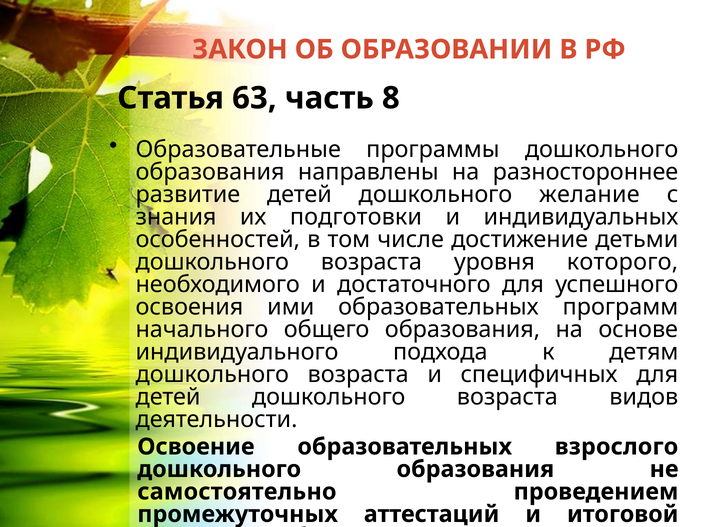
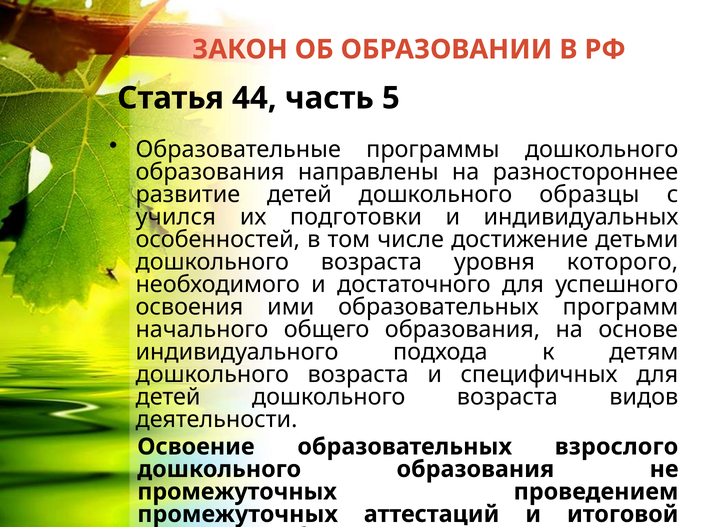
63: 63 -> 44
8: 8 -> 5
желание: желание -> образцы
знания: знания -> учился
самостоятельно at (237, 491): самостоятельно -> промежуточных
